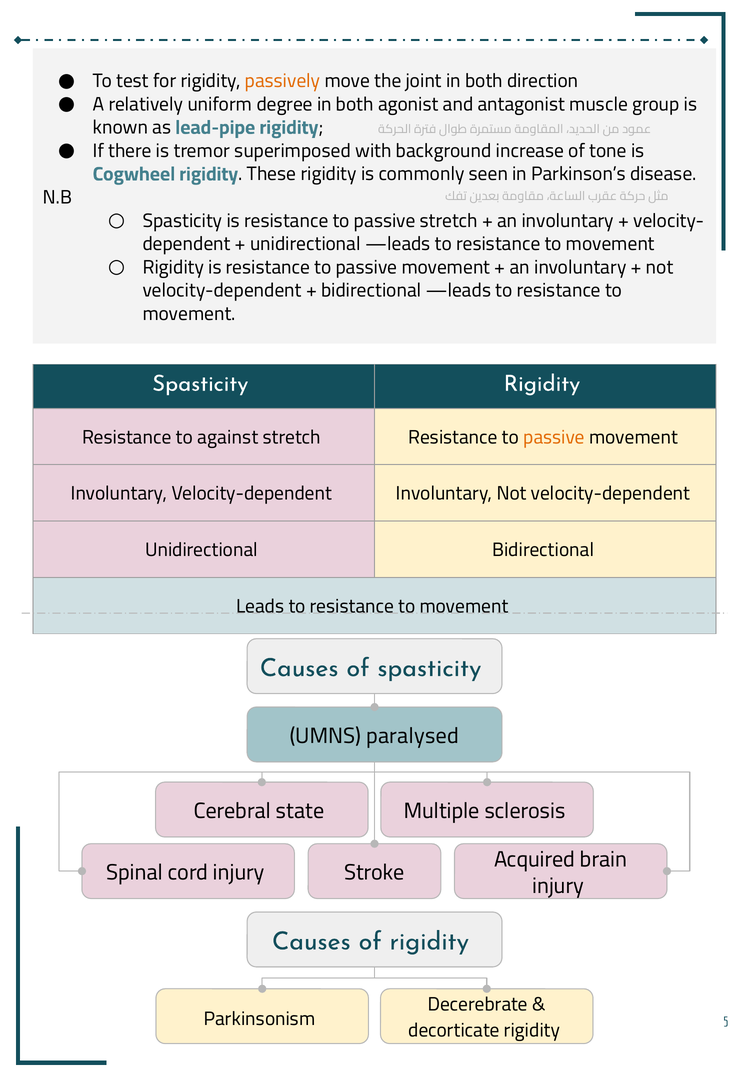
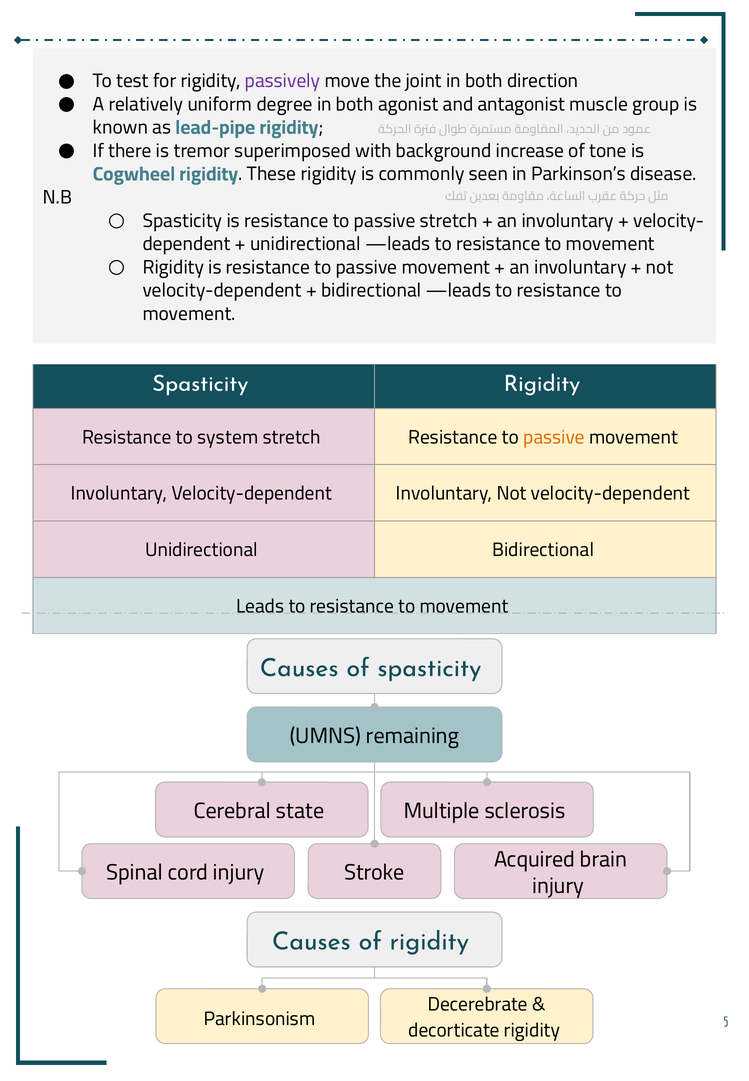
passively colour: orange -> purple
against: against -> system
paralysed: paralysed -> remaining
